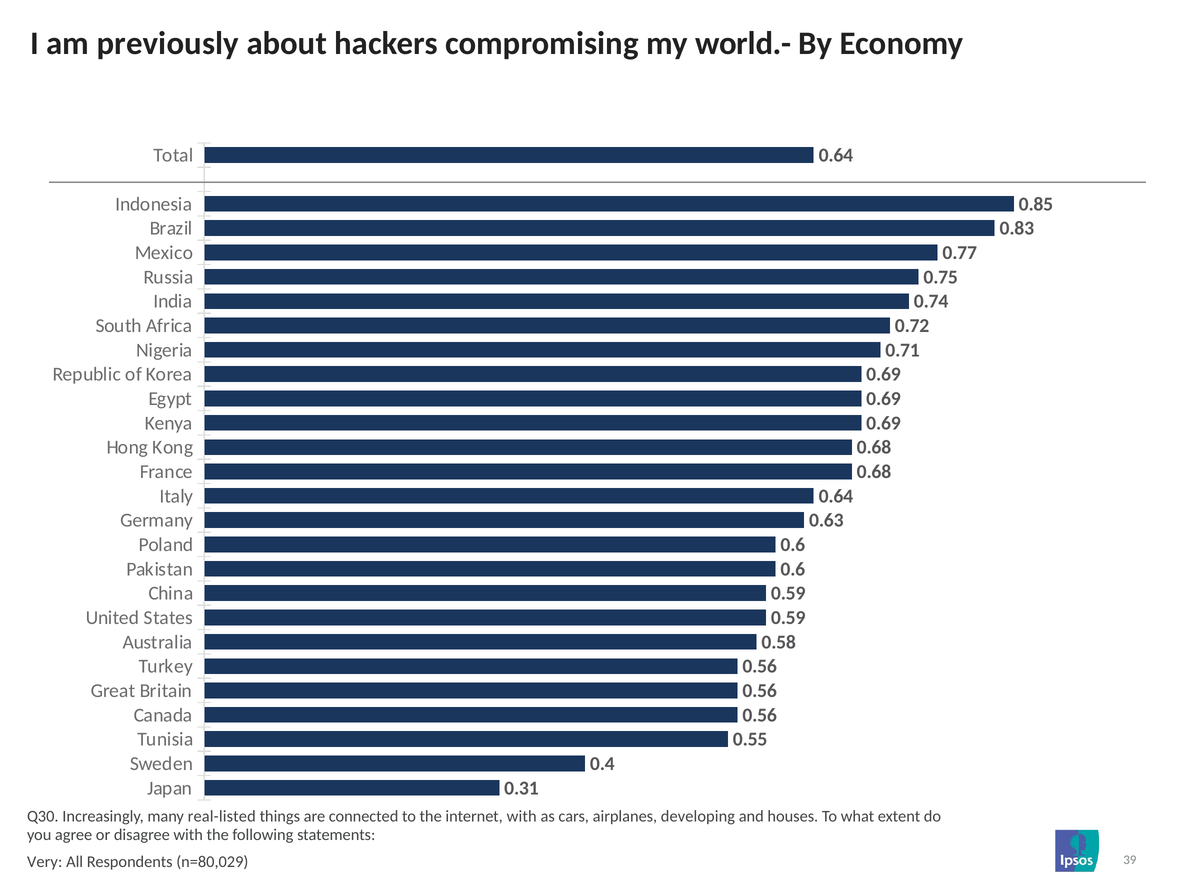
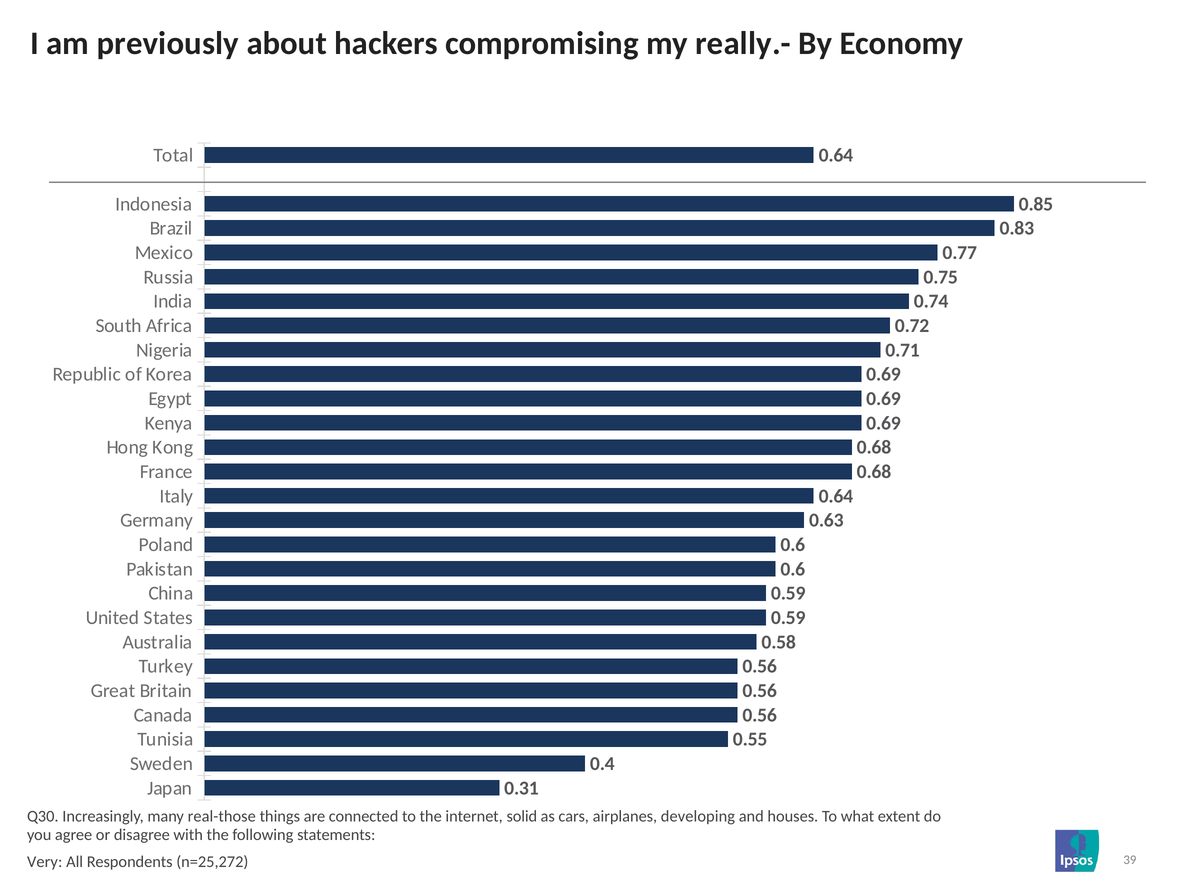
world.-: world.- -> really.-
real-listed: real-listed -> real-those
internet with: with -> solid
n=80,029: n=80,029 -> n=25,272
